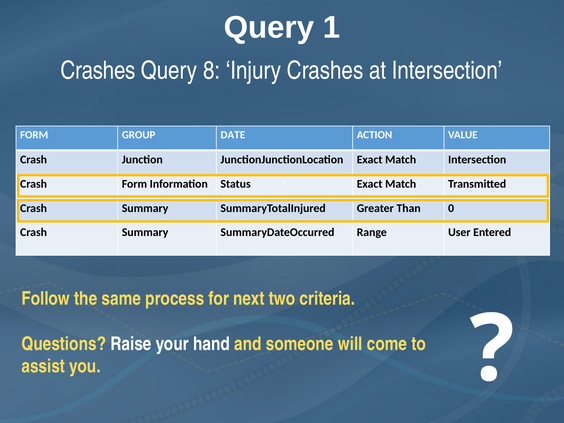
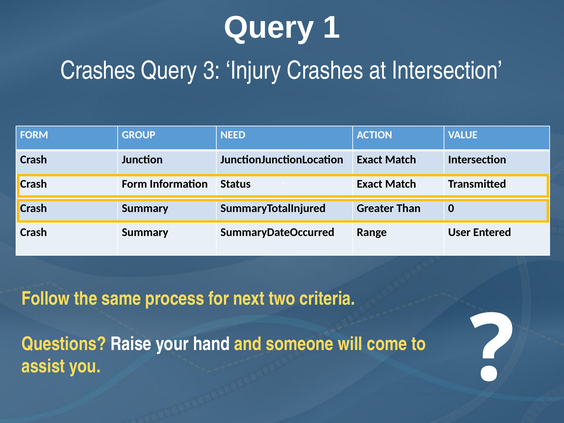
8: 8 -> 3
DATE: DATE -> NEED
